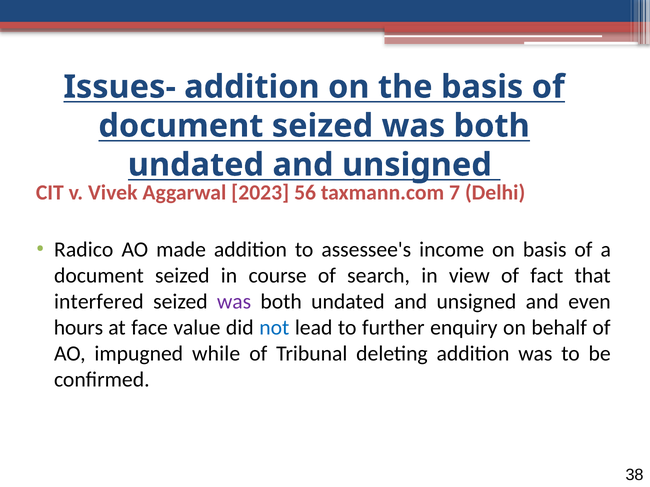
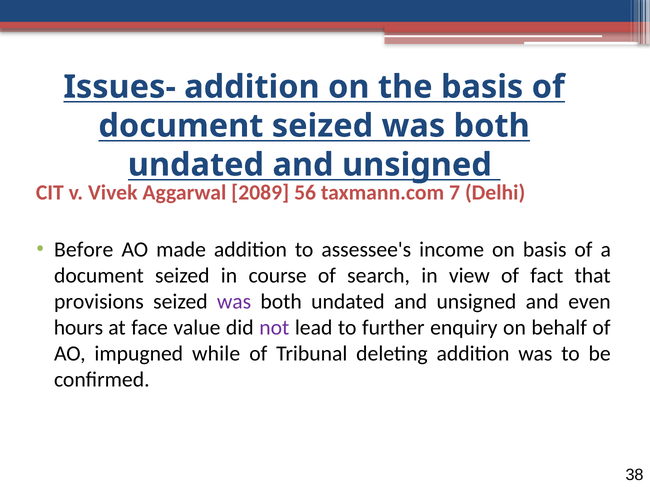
2023: 2023 -> 2089
Radico: Radico -> Before
interfered: interfered -> provisions
not colour: blue -> purple
